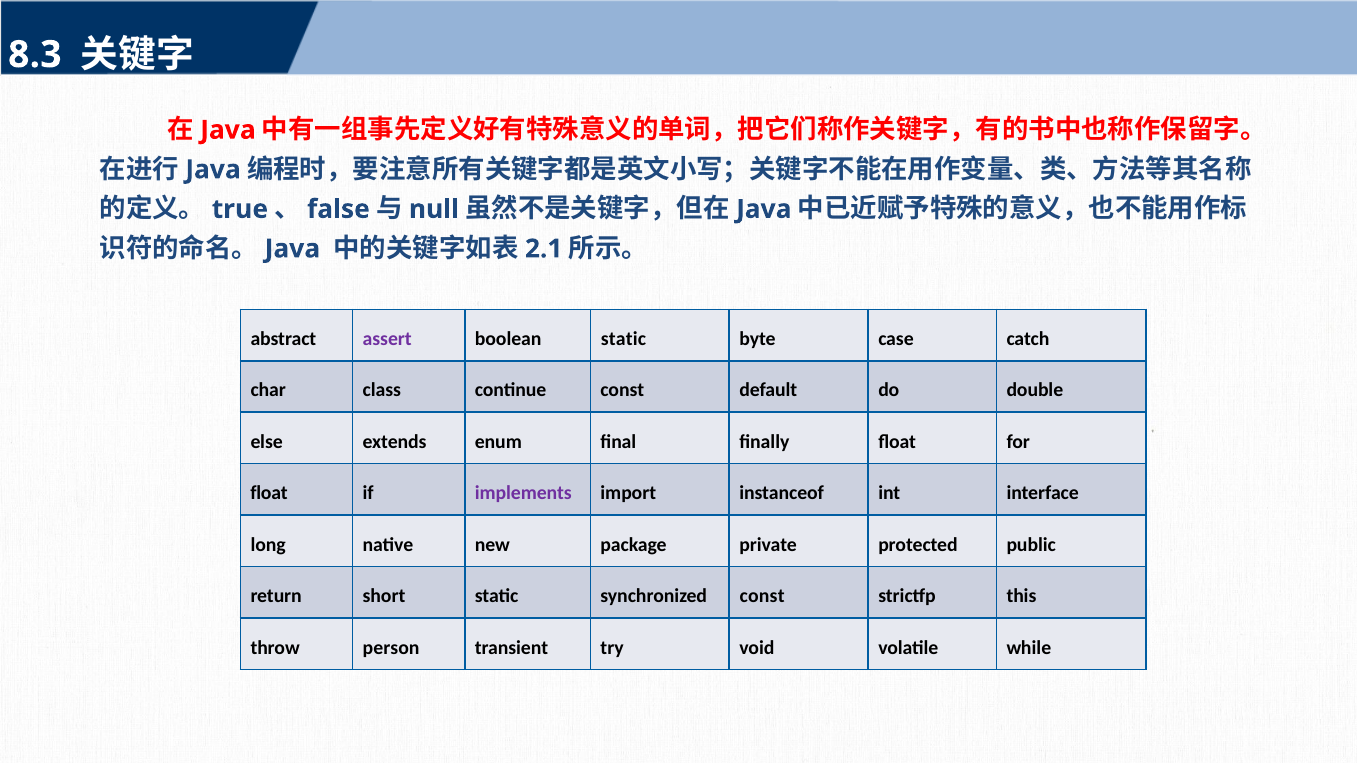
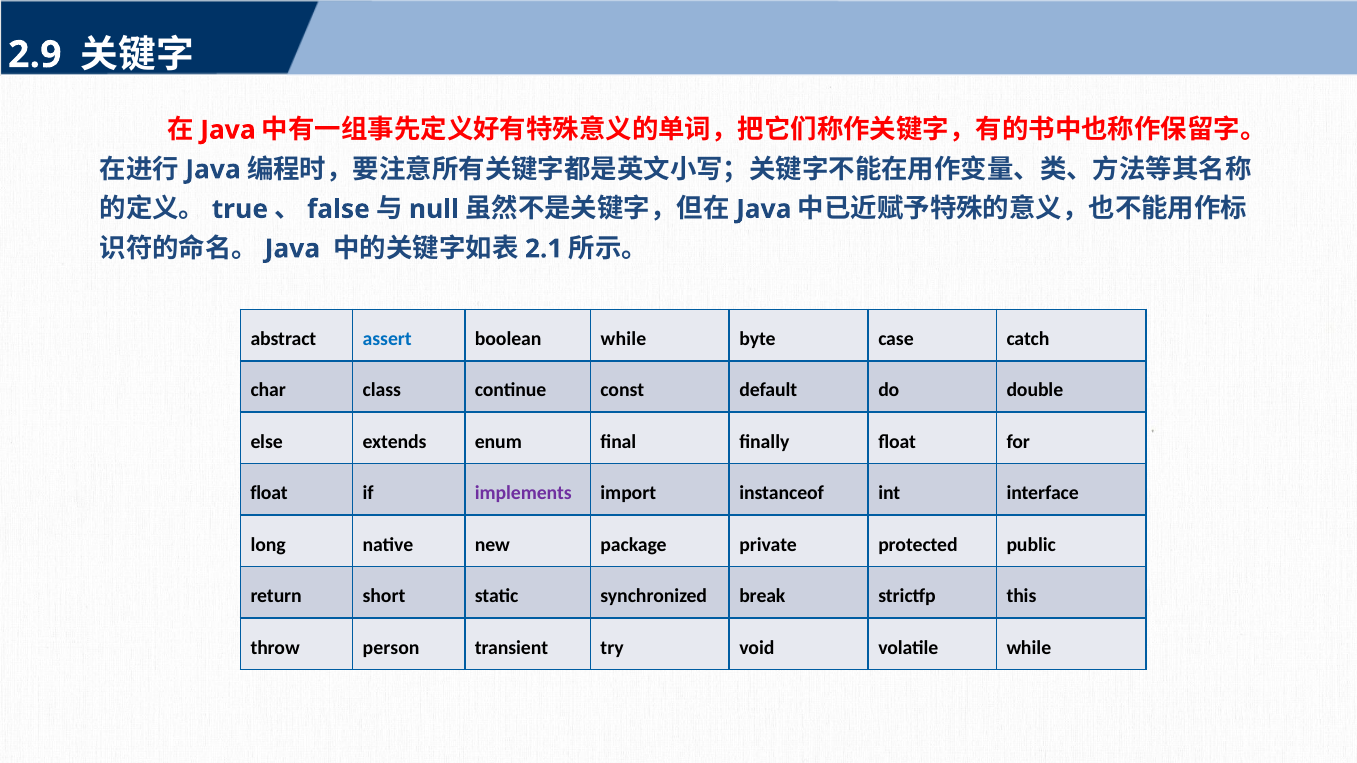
8.3: 8.3 -> 2.9
assert colour: purple -> blue
boolean static: static -> while
synchronized const: const -> break
